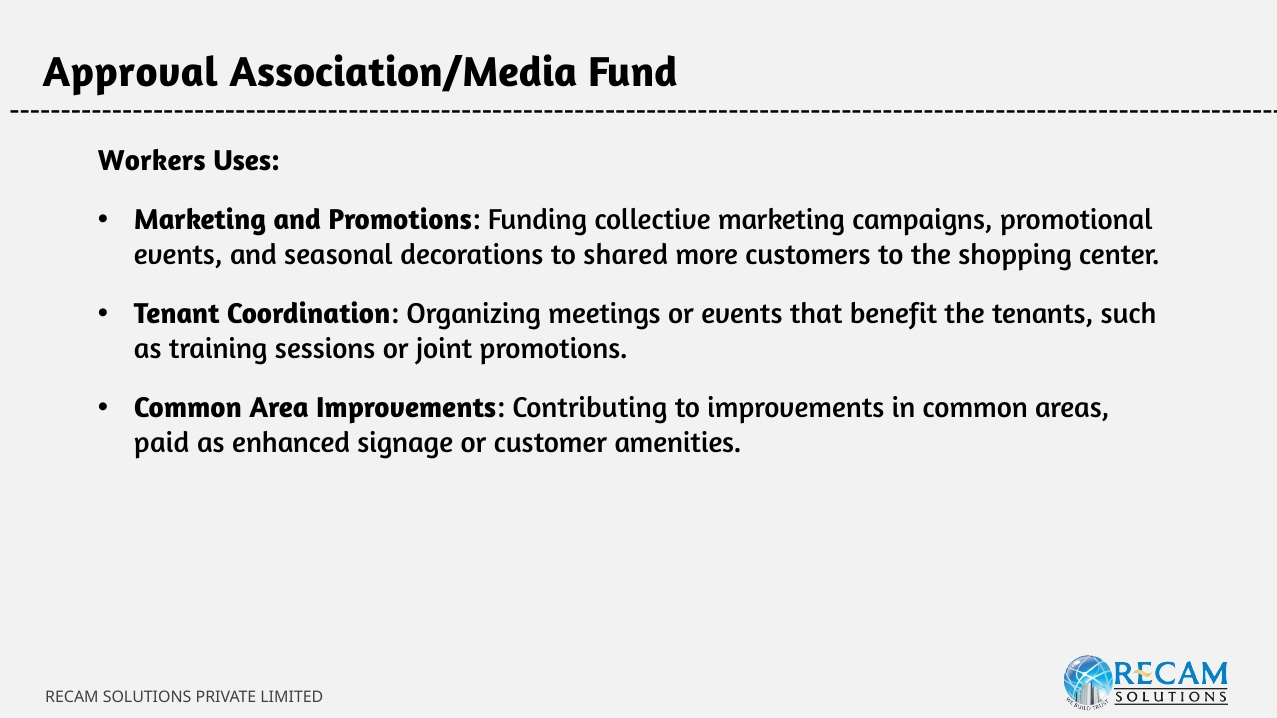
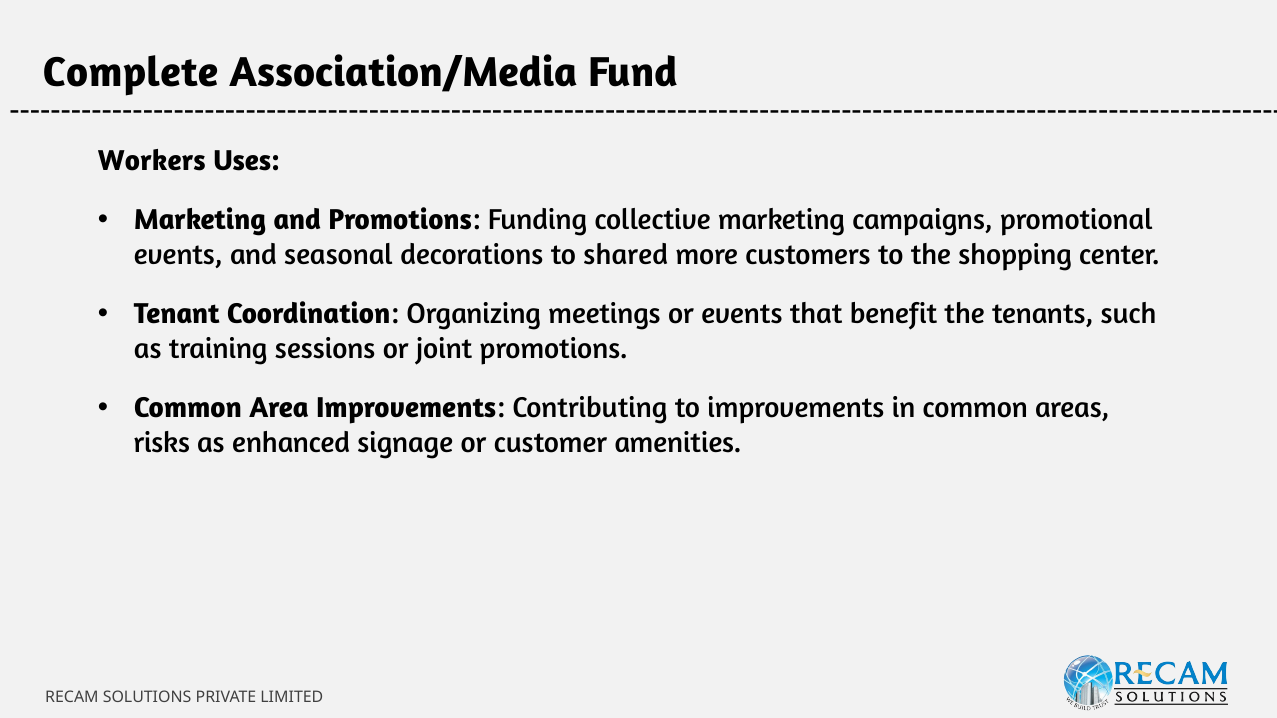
Approval: Approval -> Complete
paid: paid -> risks
